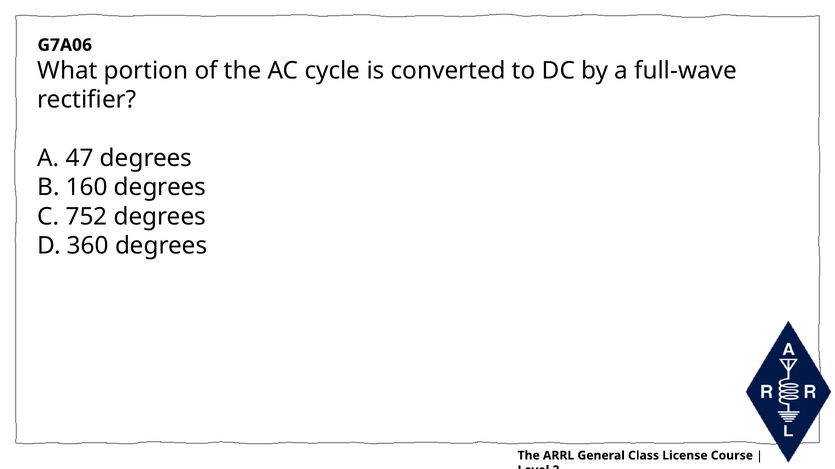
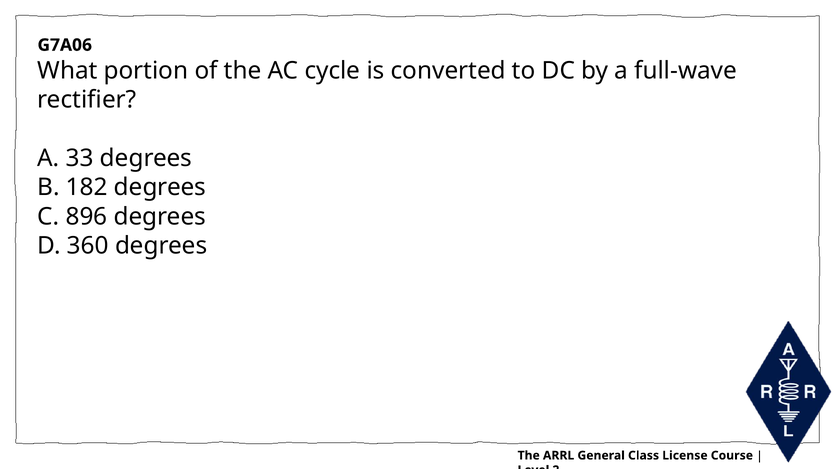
47: 47 -> 33
160: 160 -> 182
752: 752 -> 896
